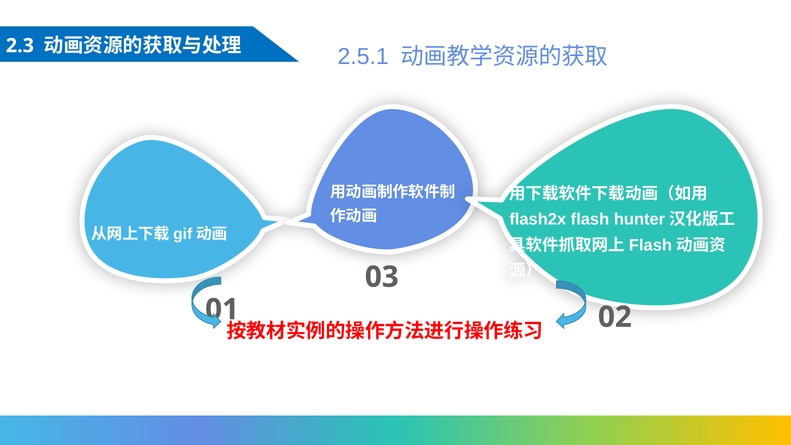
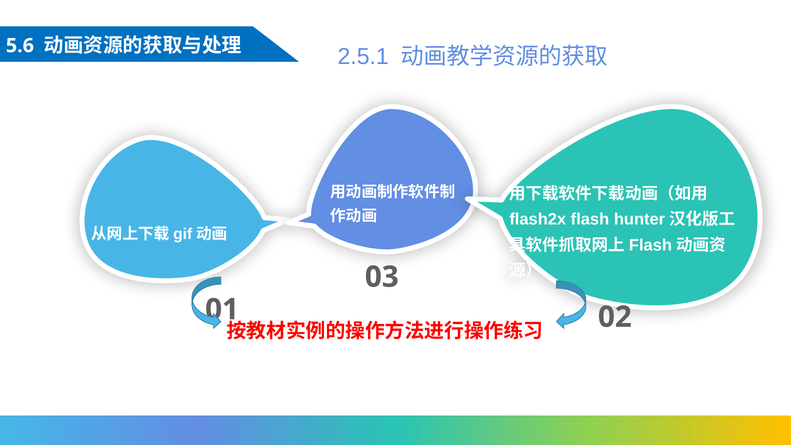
2.3: 2.3 -> 5.6
